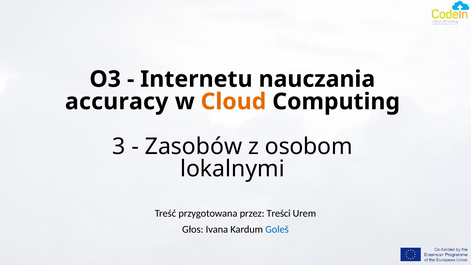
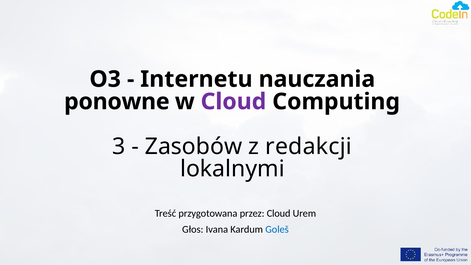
accuracy: accuracy -> ponowne
Cloud at (233, 102) colour: orange -> purple
osobom: osobom -> redakcji
przez Treści: Treści -> Cloud
